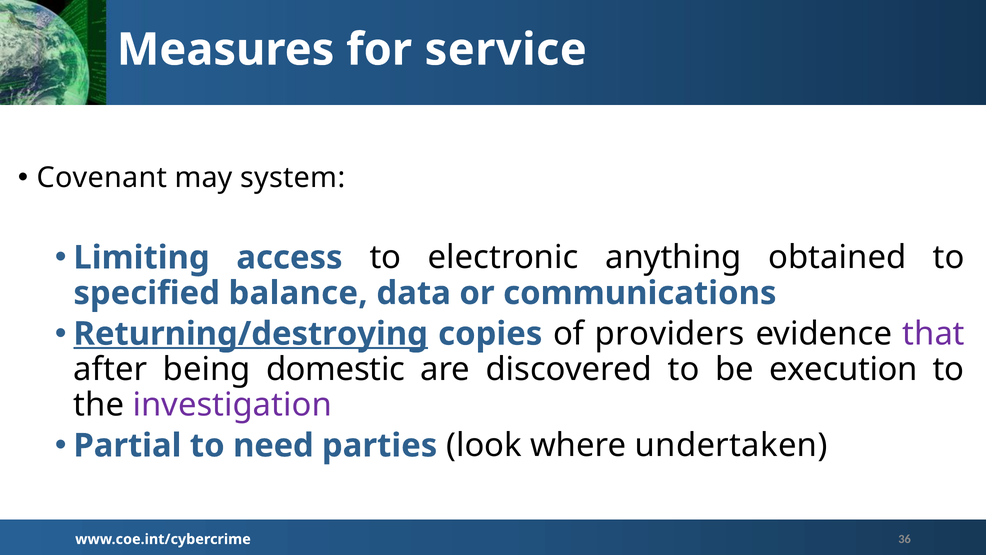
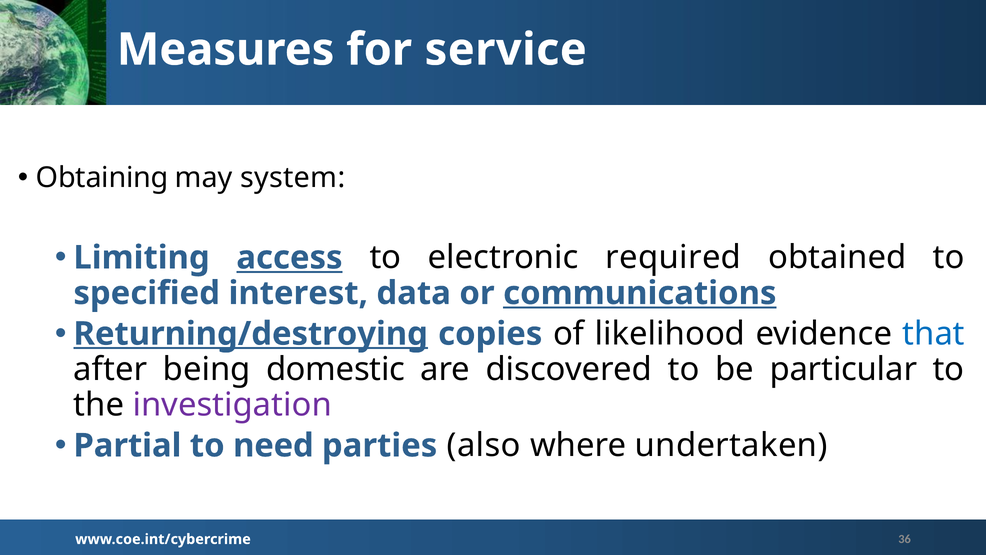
Covenant: Covenant -> Obtaining
access underline: none -> present
anything: anything -> required
balance: balance -> interest
communications underline: none -> present
providers: providers -> likelihood
that colour: purple -> blue
execution: execution -> particular
look: look -> also
